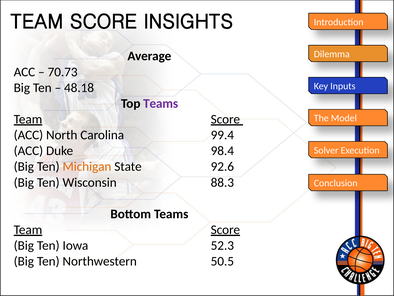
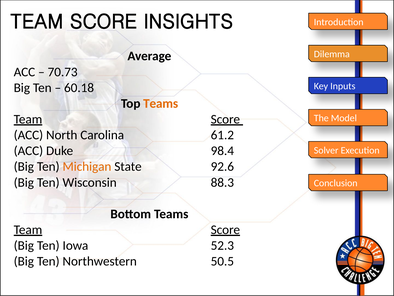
48.18: 48.18 -> 60.18
Teams at (161, 103) colour: purple -> orange
99.4: 99.4 -> 61.2
